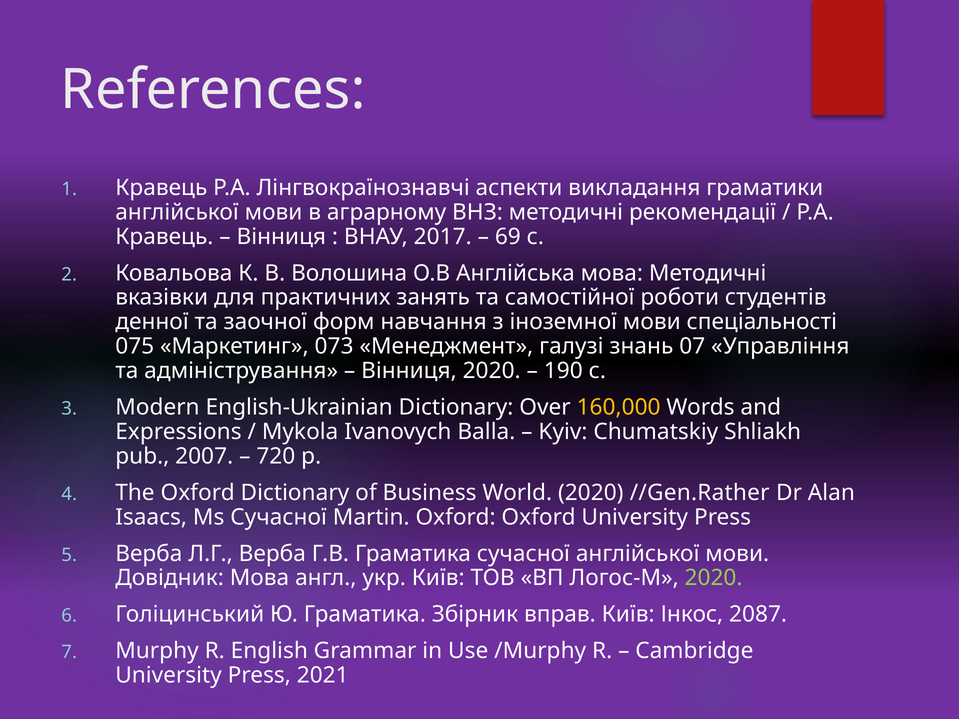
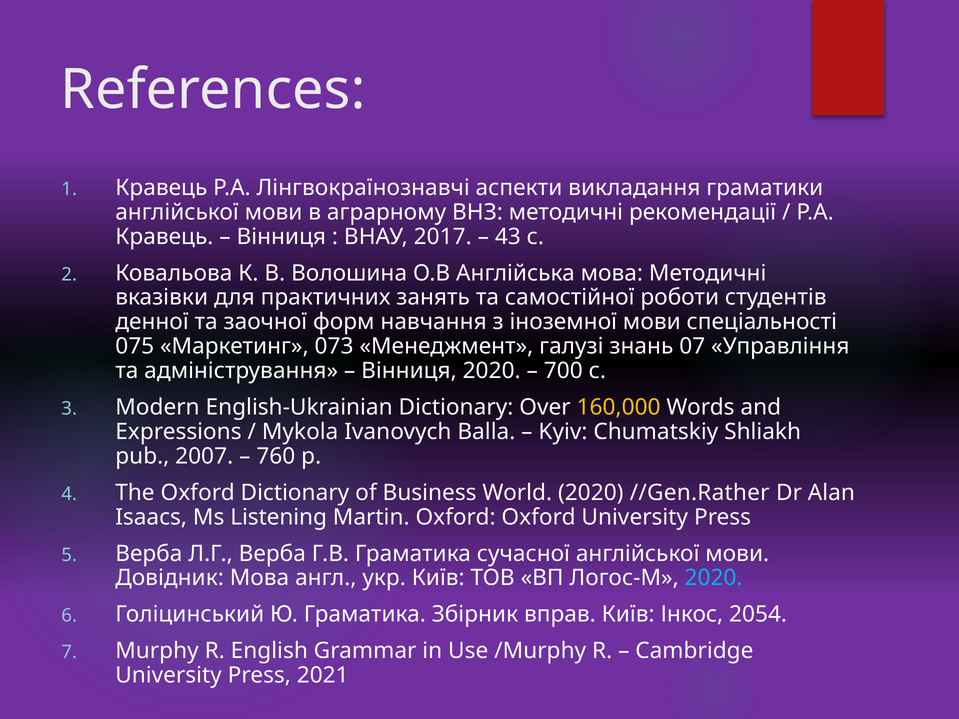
69: 69 -> 43
190: 190 -> 700
720: 720 -> 760
Ms Сучасної: Сучасної -> Listening
2020 at (714, 578) colour: light green -> light blue
2087: 2087 -> 2054
